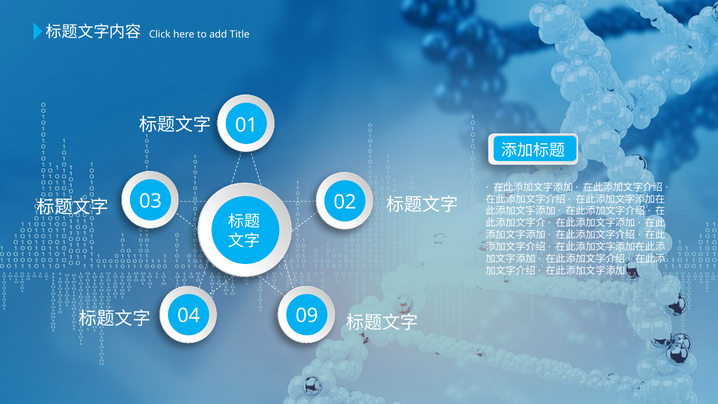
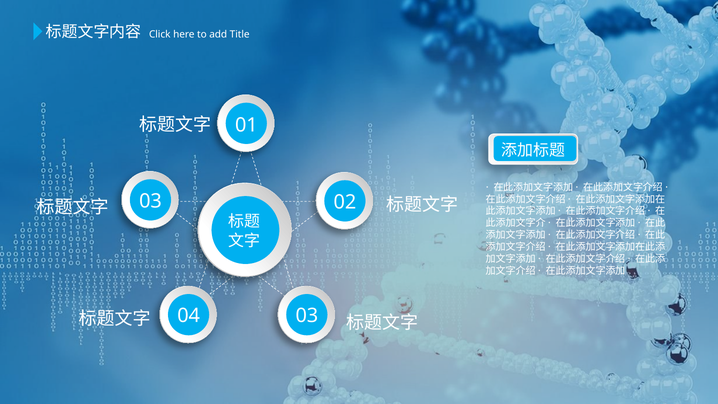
04 09: 09 -> 03
